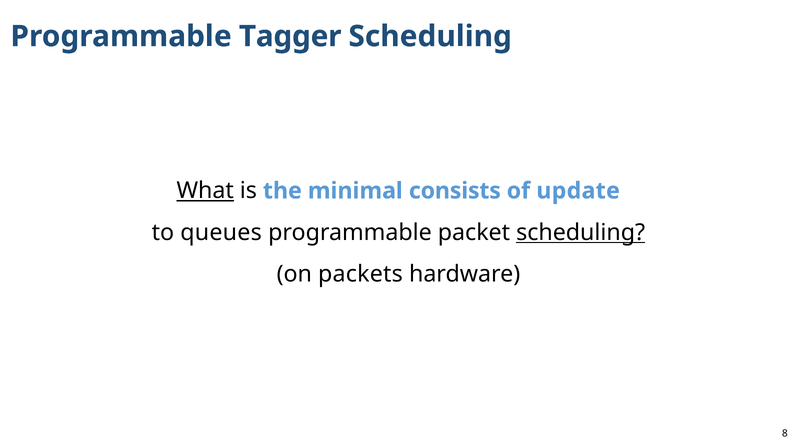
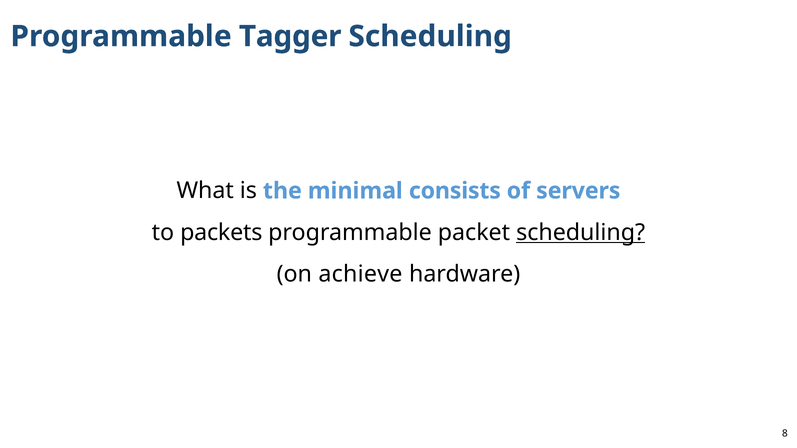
What underline: present -> none
update: update -> servers
queues: queues -> packets
packets: packets -> achieve
